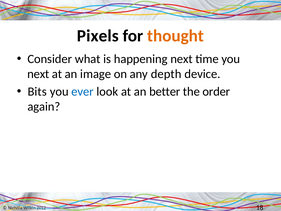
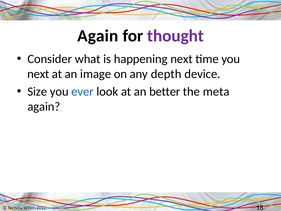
Pixels at (98, 36): Pixels -> Again
thought colour: orange -> purple
Bits: Bits -> Size
order: order -> meta
